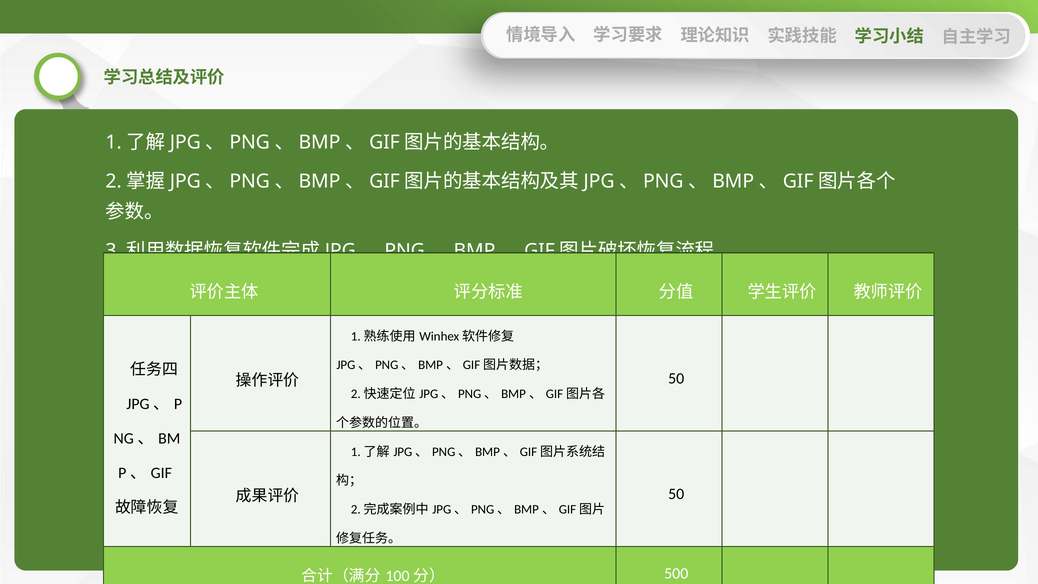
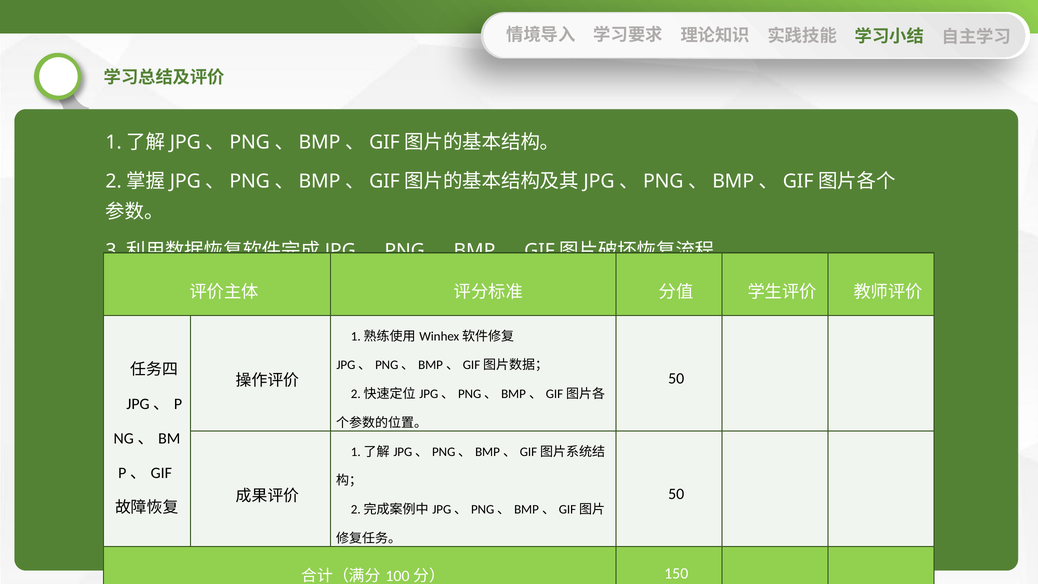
500: 500 -> 150
